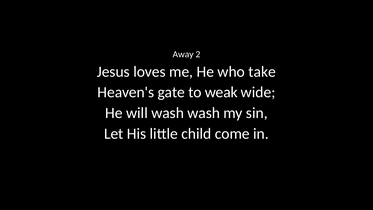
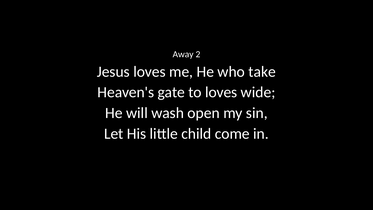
to weak: weak -> loves
wash wash: wash -> open
